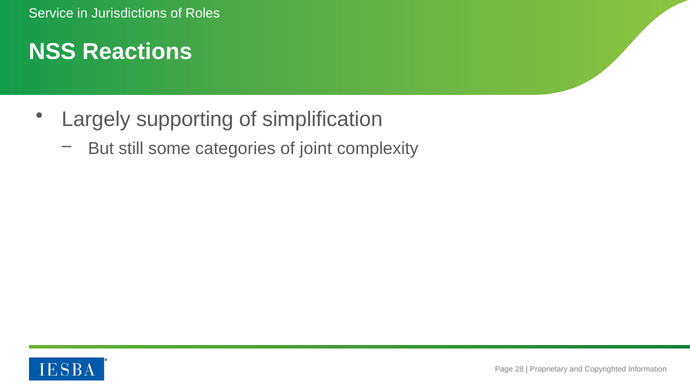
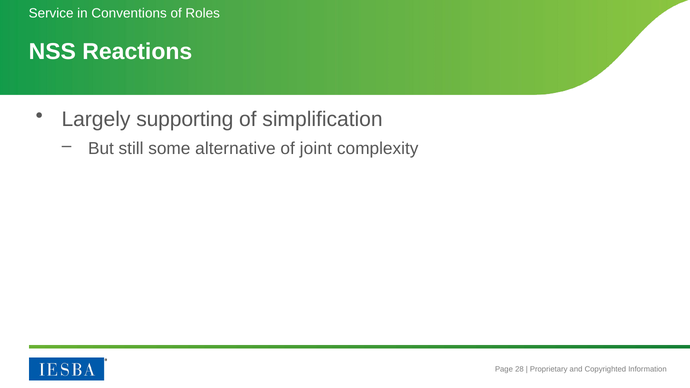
Jurisdictions: Jurisdictions -> Conventions
categories: categories -> alternative
